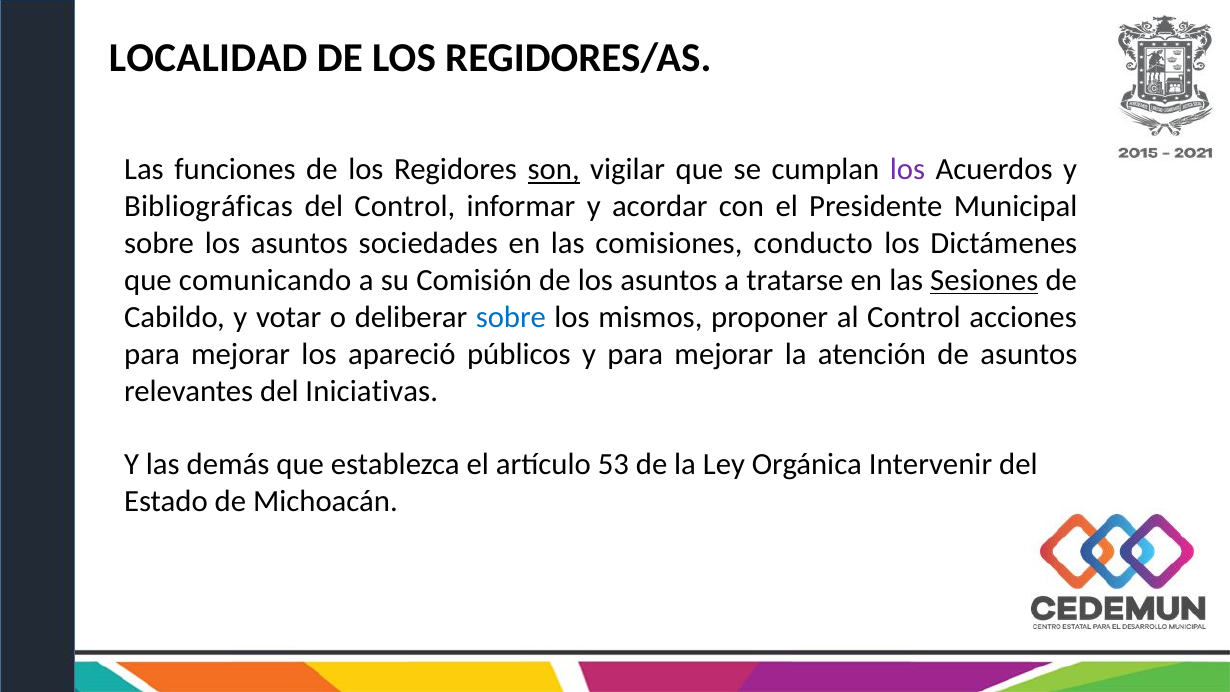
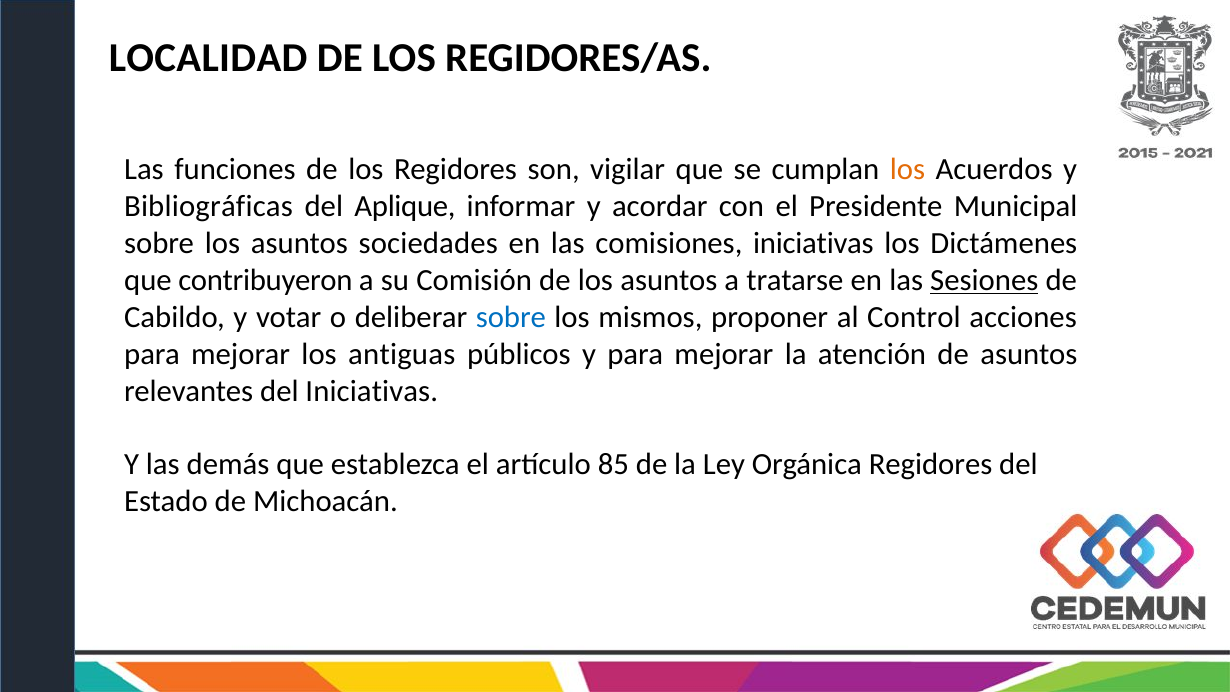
son underline: present -> none
los at (908, 169) colour: purple -> orange
del Control: Control -> Aplique
comisiones conducto: conducto -> iniciativas
comunicando: comunicando -> contribuyeron
apareció: apareció -> antiguas
53: 53 -> 85
Orgánica Intervenir: Intervenir -> Regidores
